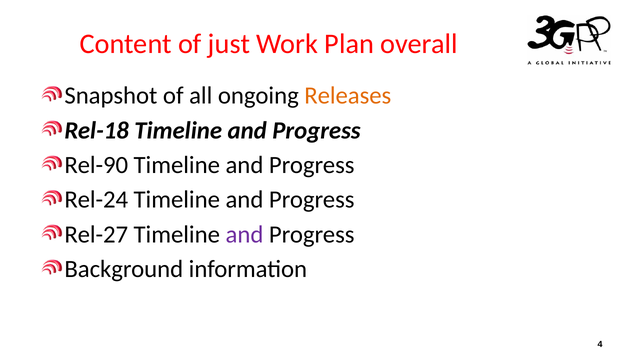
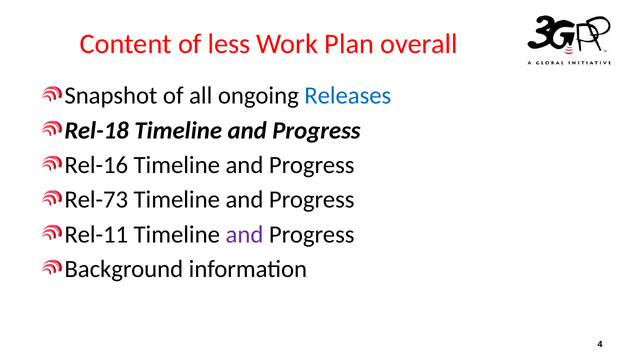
just: just -> less
Releases colour: orange -> blue
Rel-90: Rel-90 -> Rel-16
Rel-24: Rel-24 -> Rel-73
Rel-27: Rel-27 -> Rel-11
